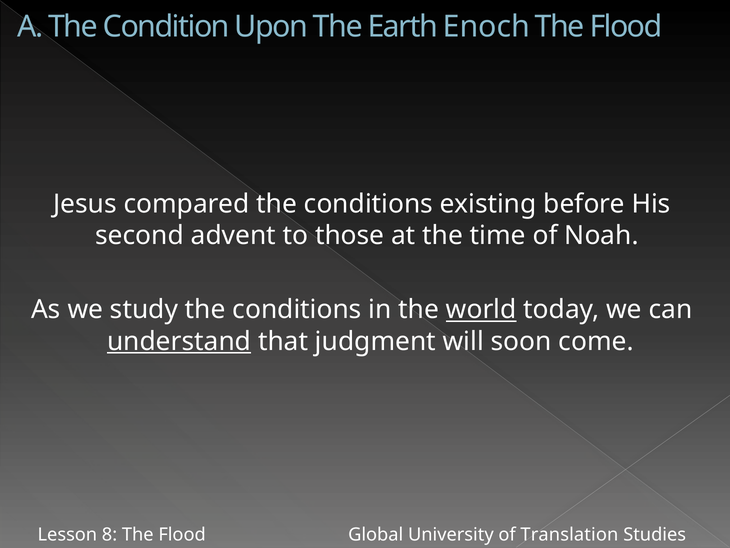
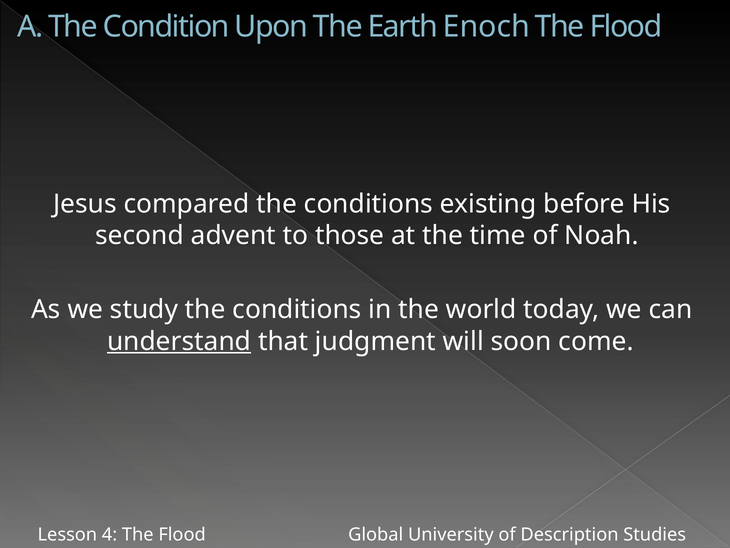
world underline: present -> none
8: 8 -> 4
Translation: Translation -> Description
